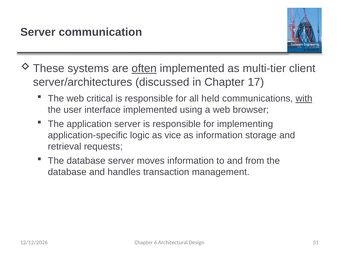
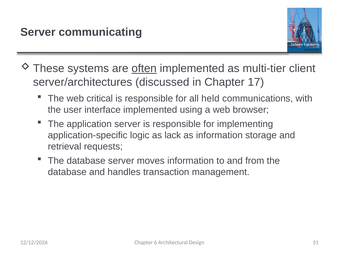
communication: communication -> communicating
with underline: present -> none
vice: vice -> lack
